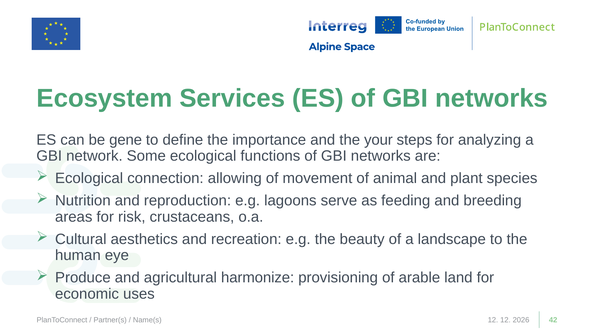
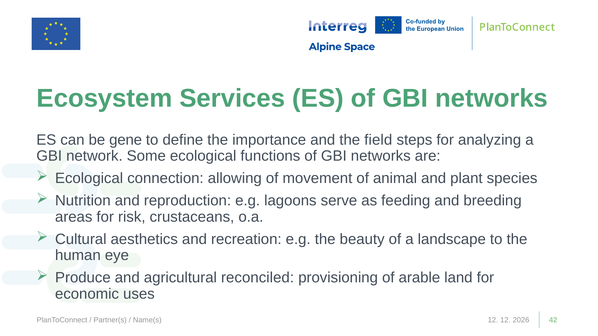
your: your -> field
harmonize: harmonize -> reconciled
